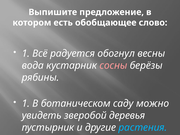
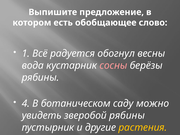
1 at (26, 103): 1 -> 4
зверобой деревья: деревья -> рябины
растения colour: light blue -> yellow
